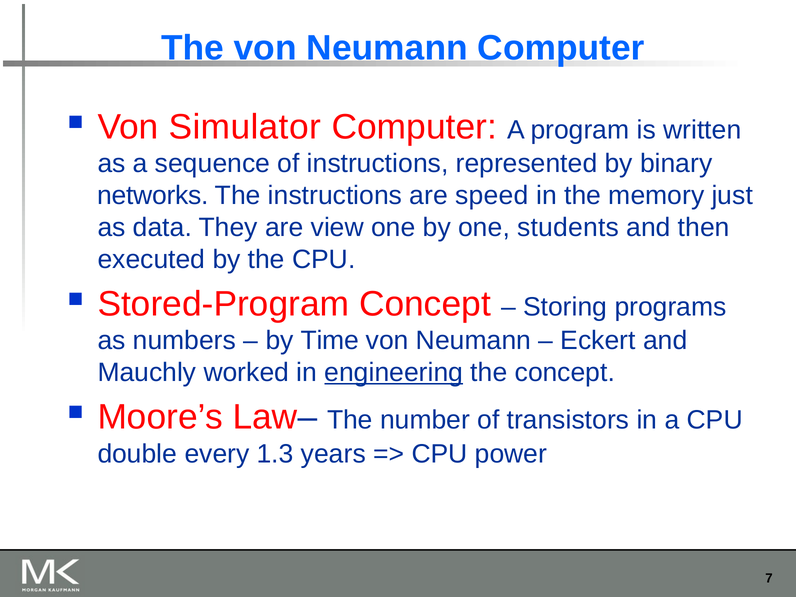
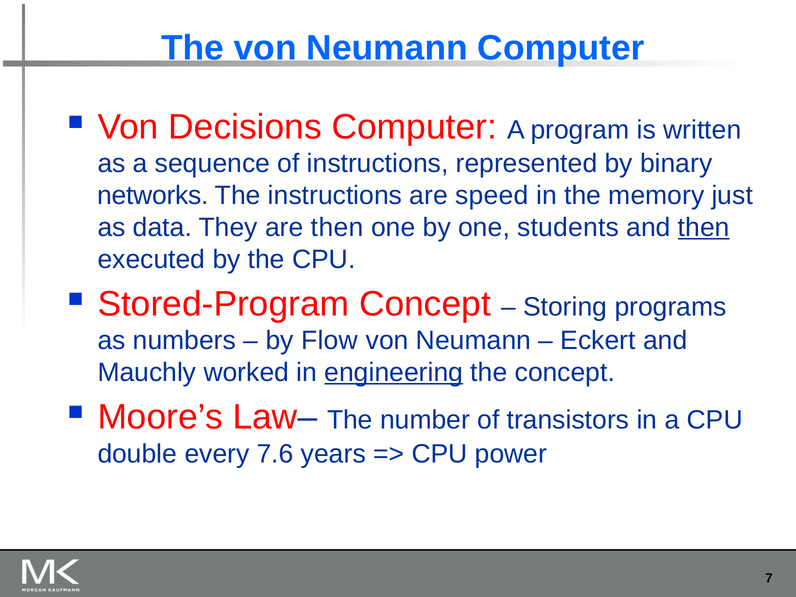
Simulator: Simulator -> Decisions
are view: view -> then
then at (704, 227) underline: none -> present
Time: Time -> Flow
1.3: 1.3 -> 7.6
